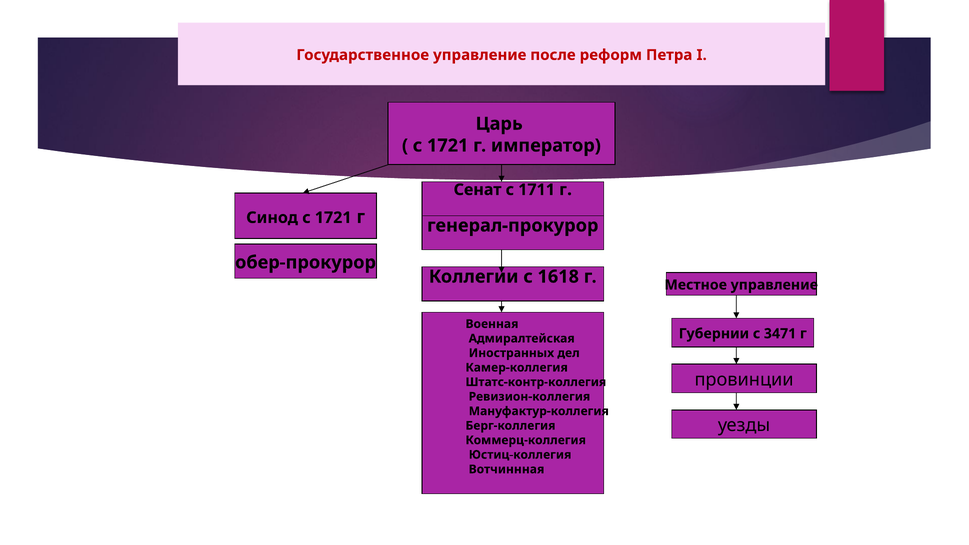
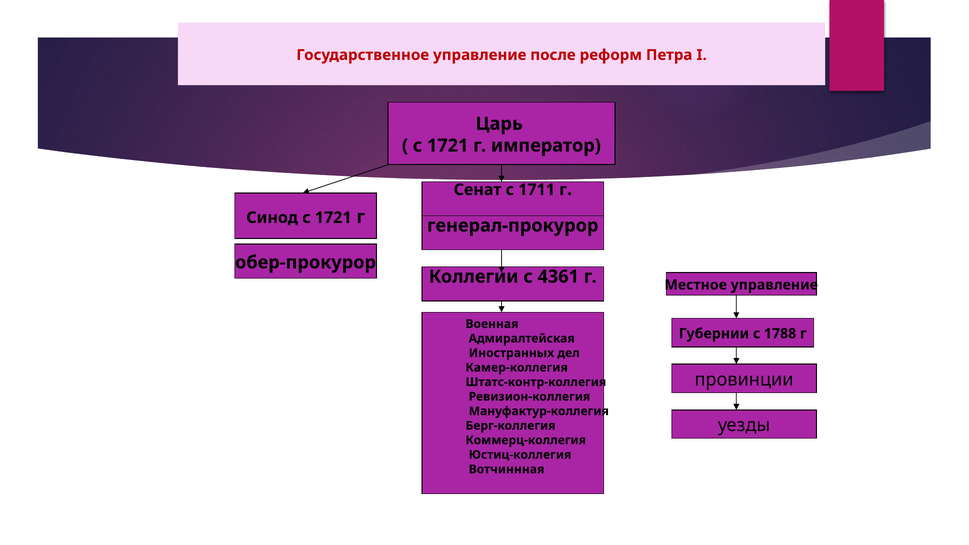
1618: 1618 -> 4361
3471: 3471 -> 1788
